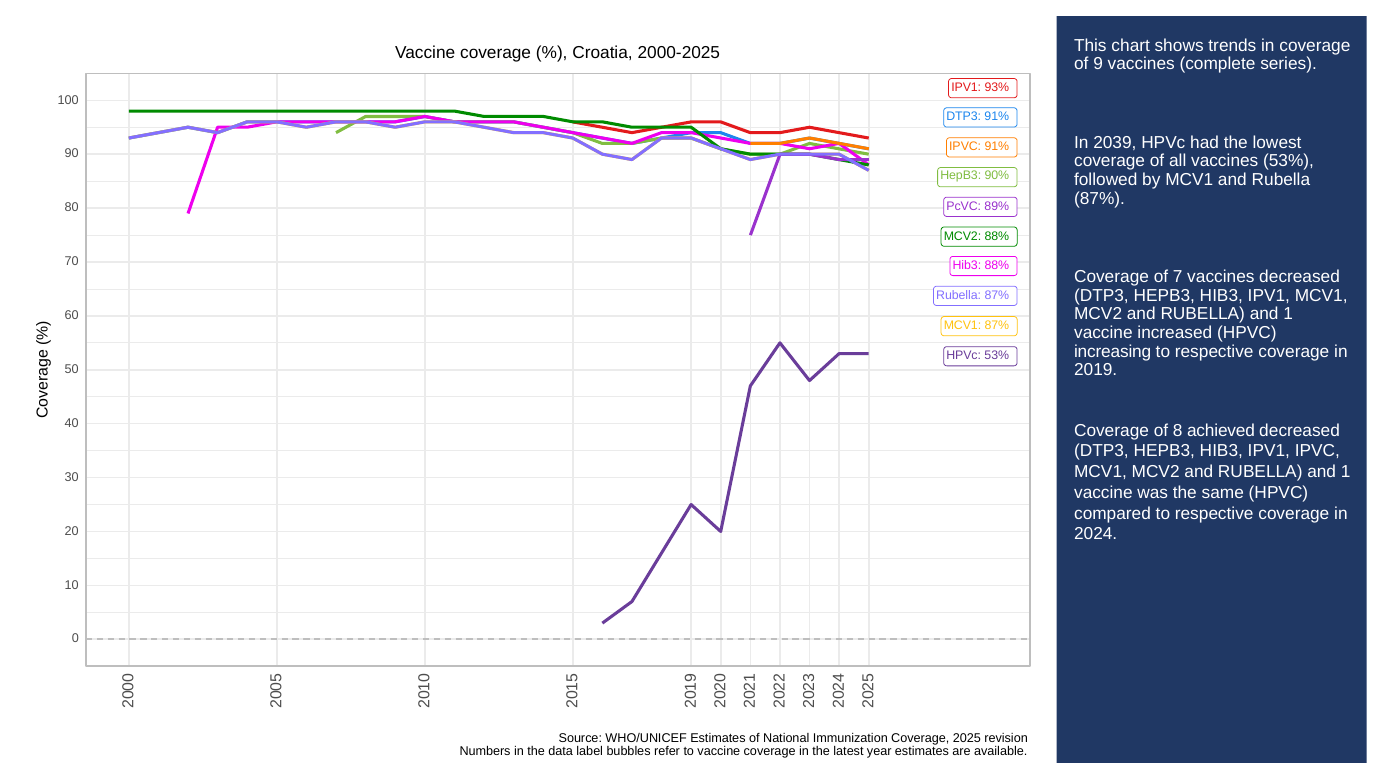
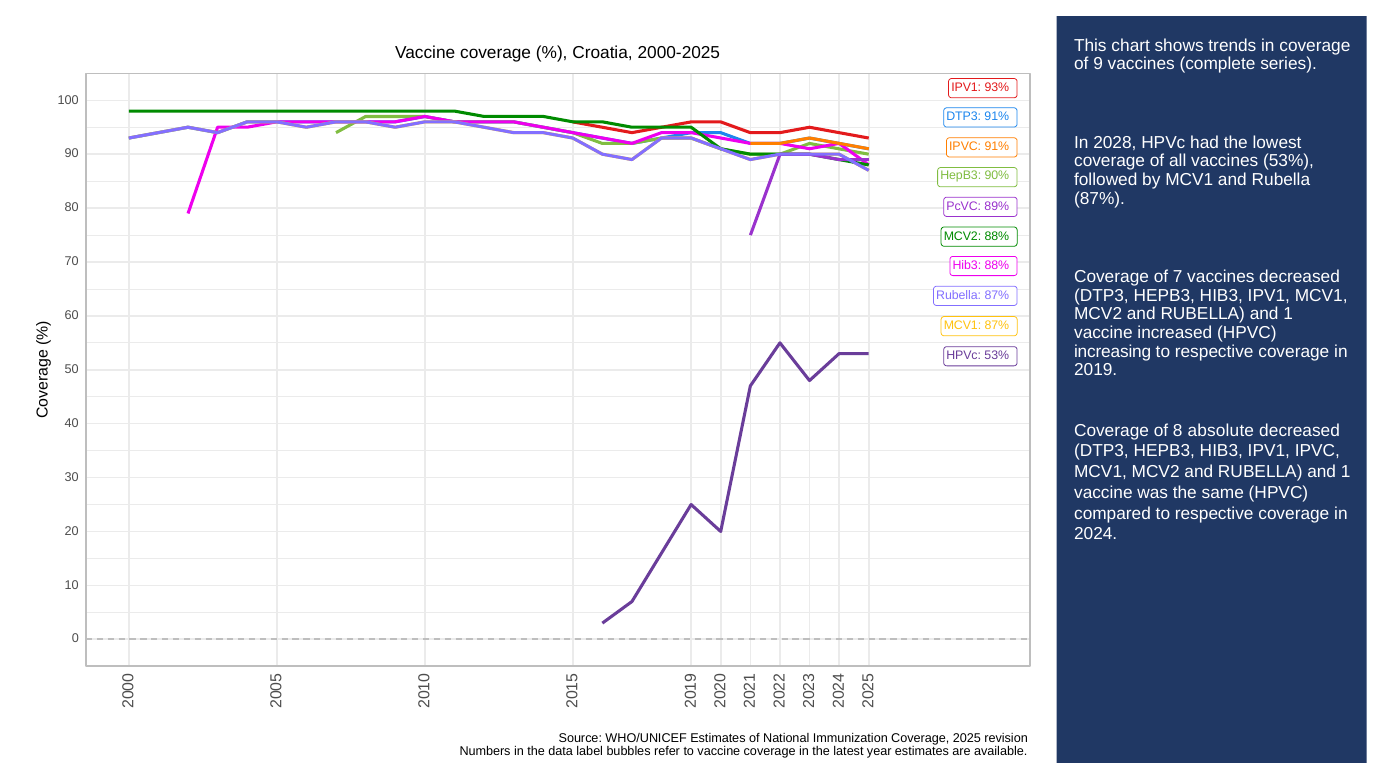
2039: 2039 -> 2028
achieved: achieved -> absolute
